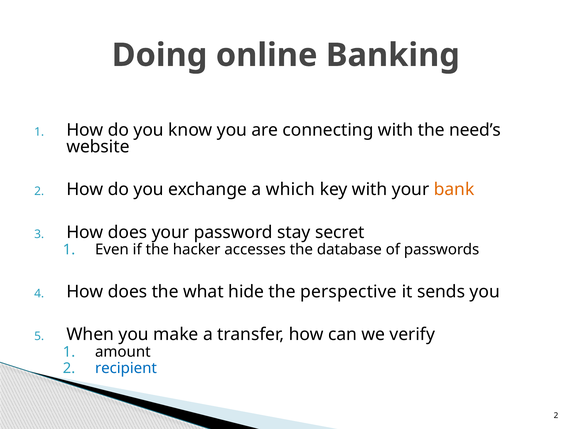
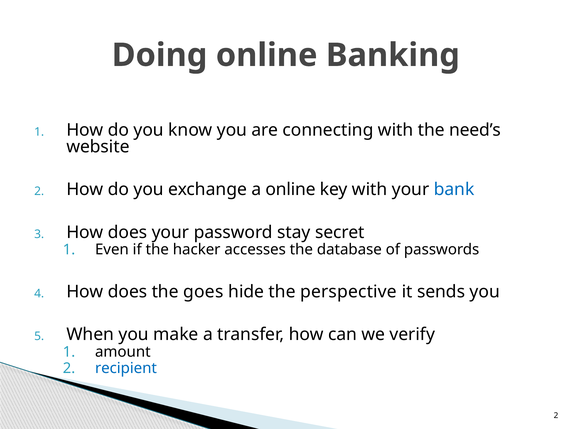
a which: which -> online
bank colour: orange -> blue
what: what -> goes
